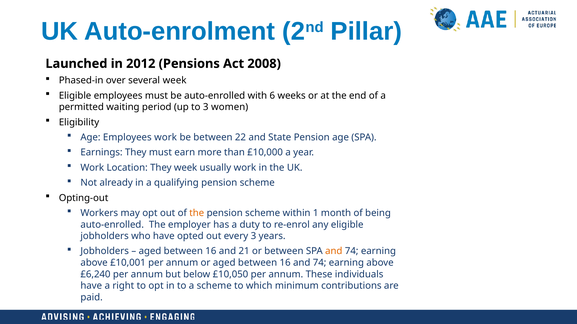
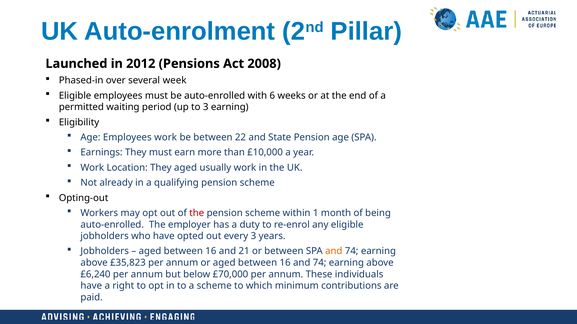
3 women: women -> earning
They week: week -> aged
the at (197, 213) colour: orange -> red
£10,001: £10,001 -> £35,823
£10,050: £10,050 -> £70,000
